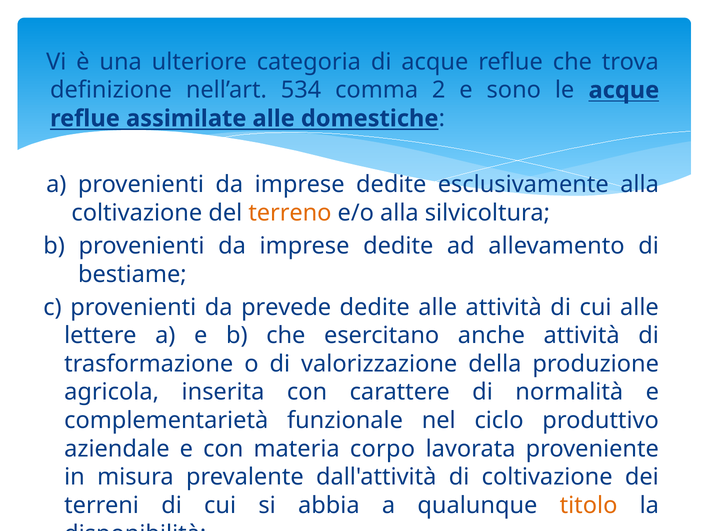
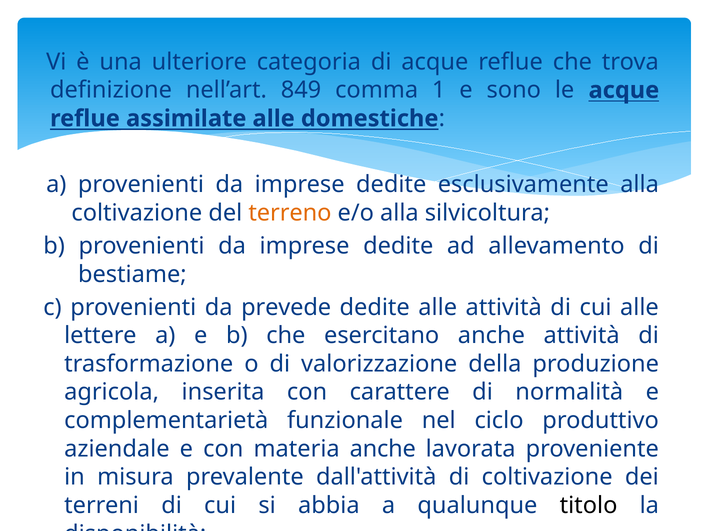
534: 534 -> 849
2: 2 -> 1
materia corpo: corpo -> anche
titolo colour: orange -> black
